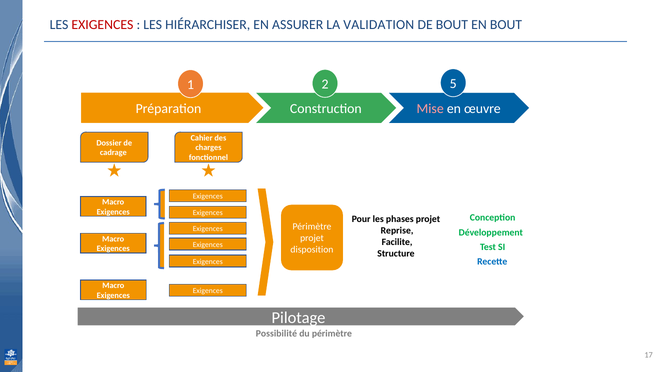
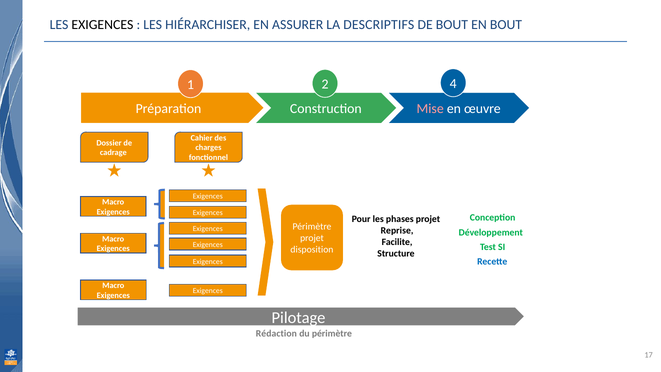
EXIGENCES at (102, 25) colour: red -> black
VALIDATION: VALIDATION -> DESCRIPTIFS
5: 5 -> 4
Possibilité: Possibilité -> Rédaction
